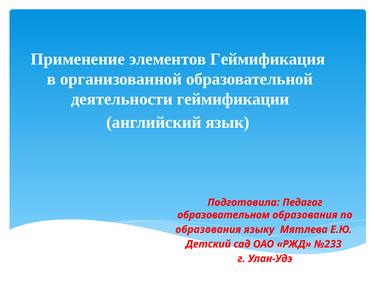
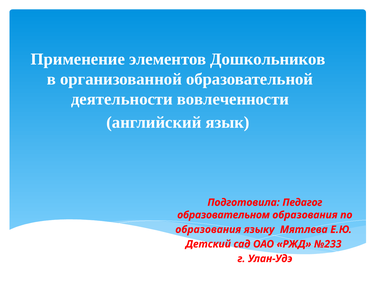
Геймификация: Геймификация -> Дошкольников
геймификации: геймификации -> вовлеченности
